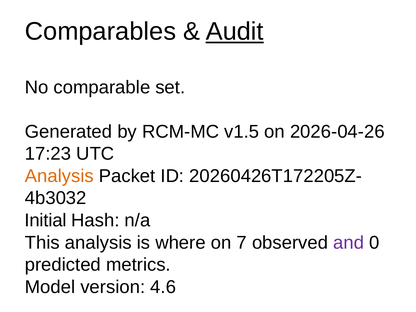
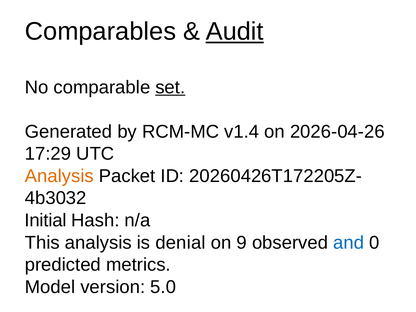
set underline: none -> present
v1.5: v1.5 -> v1.4
17:23: 17:23 -> 17:29
where: where -> denial
7: 7 -> 9
and colour: purple -> blue
4.6: 4.6 -> 5.0
